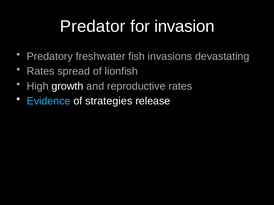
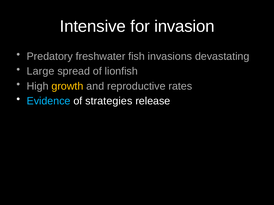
Predator at (93, 27): Predator -> Intensive
Rates at (41, 71): Rates -> Large
growth colour: white -> yellow
